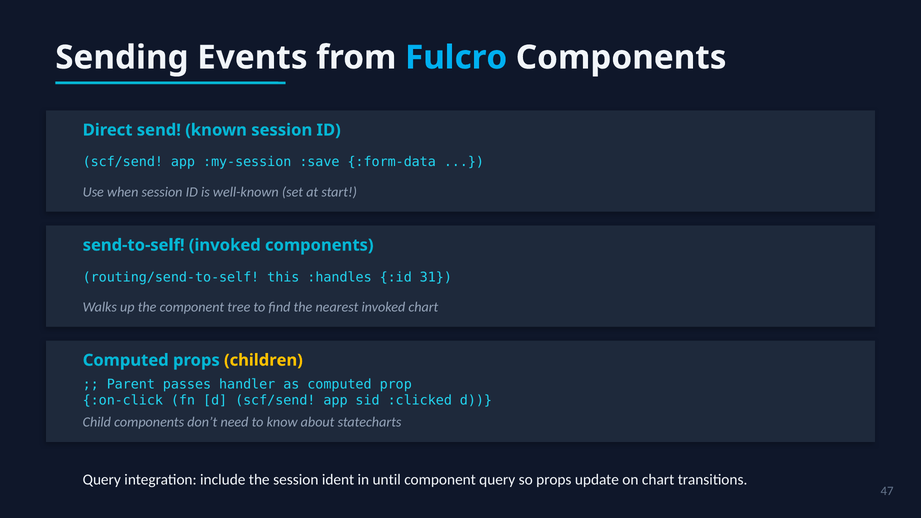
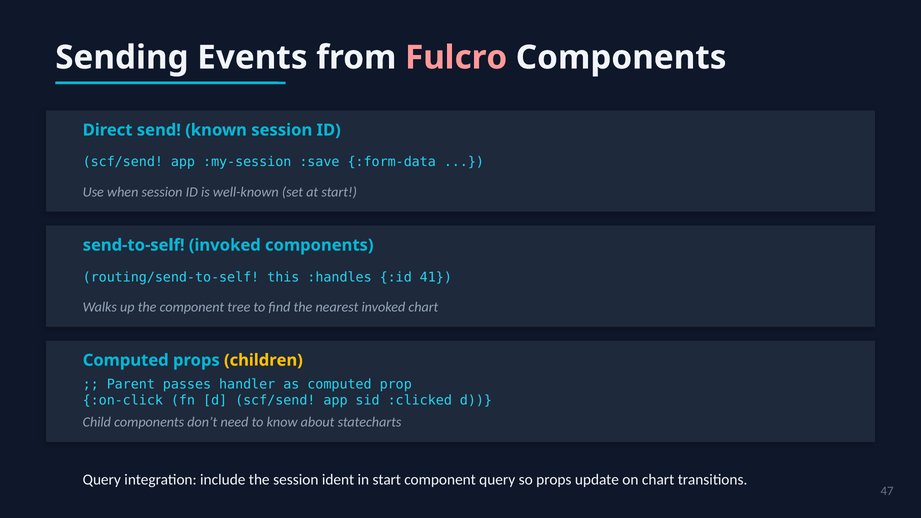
Fulcro colour: light blue -> pink
31: 31 -> 41
in until: until -> start
